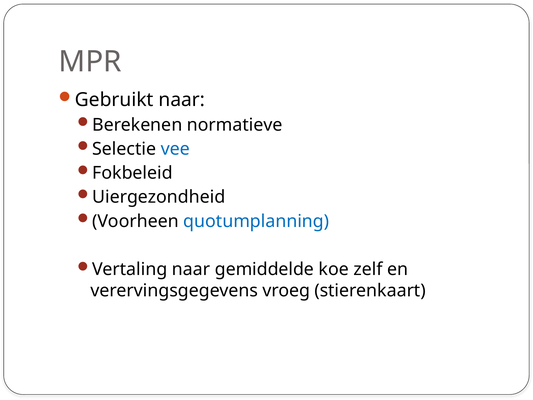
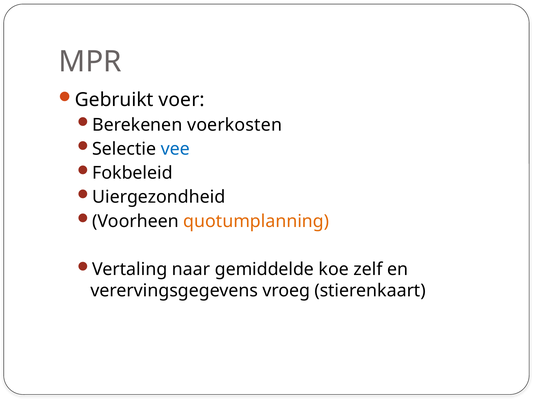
Gebruikt naar: naar -> voer
normatieve: normatieve -> voerkosten
quotumplanning colour: blue -> orange
